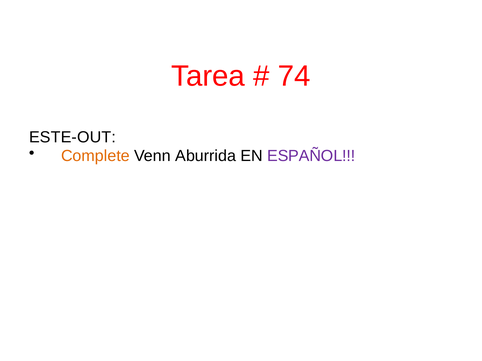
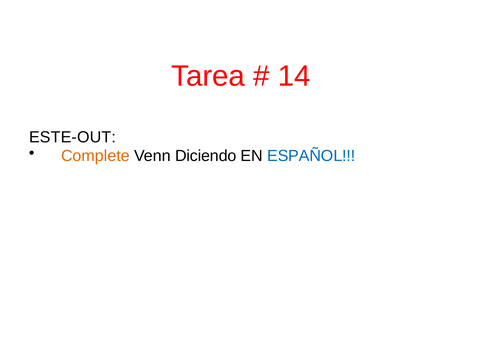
74: 74 -> 14
Aburrida: Aburrida -> Diciendo
ESPAÑOL colour: purple -> blue
